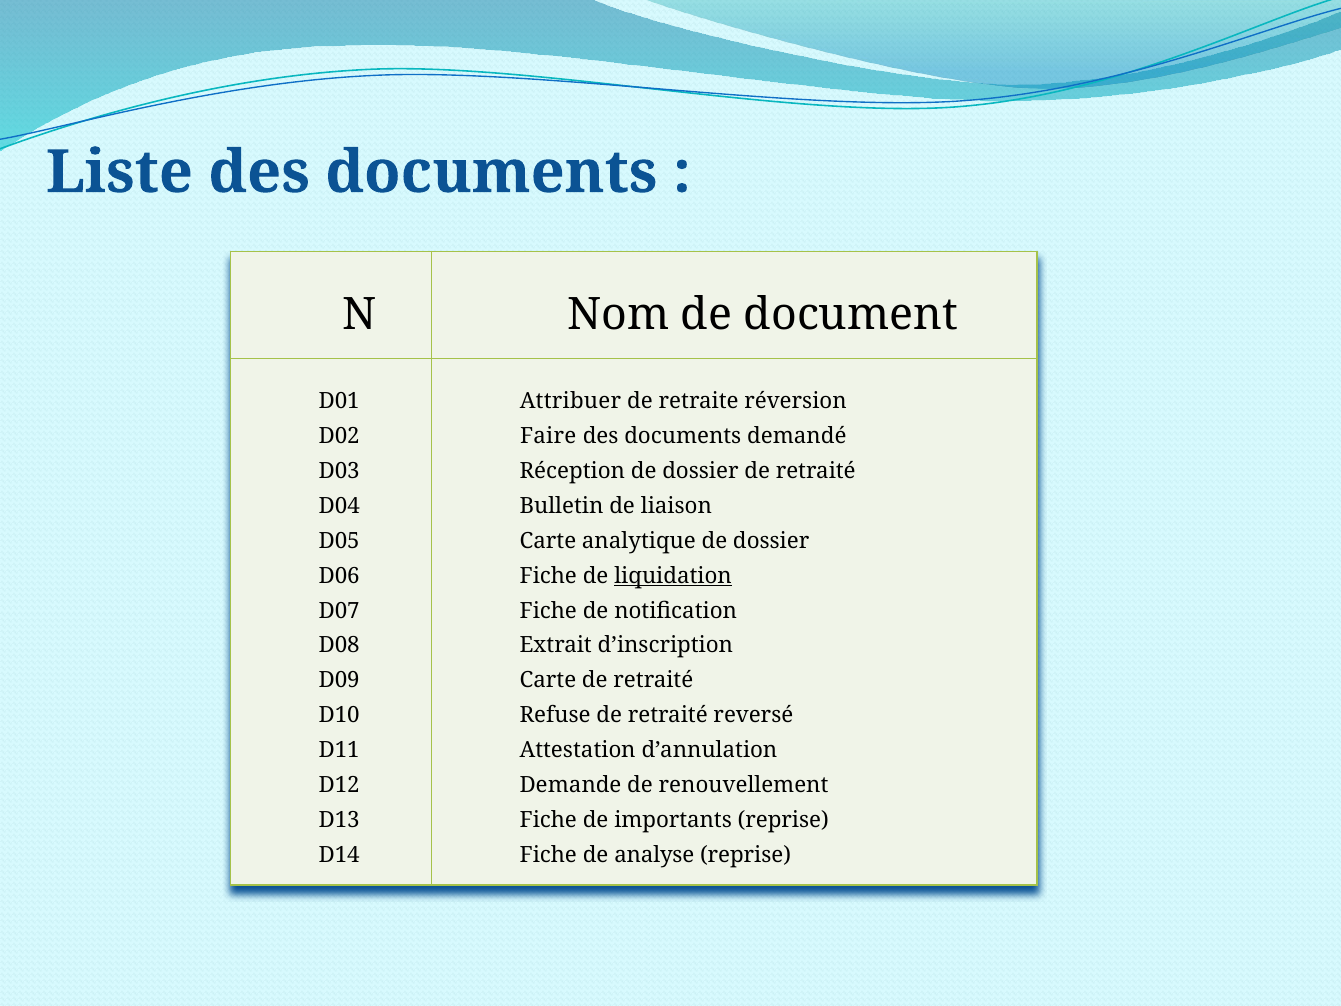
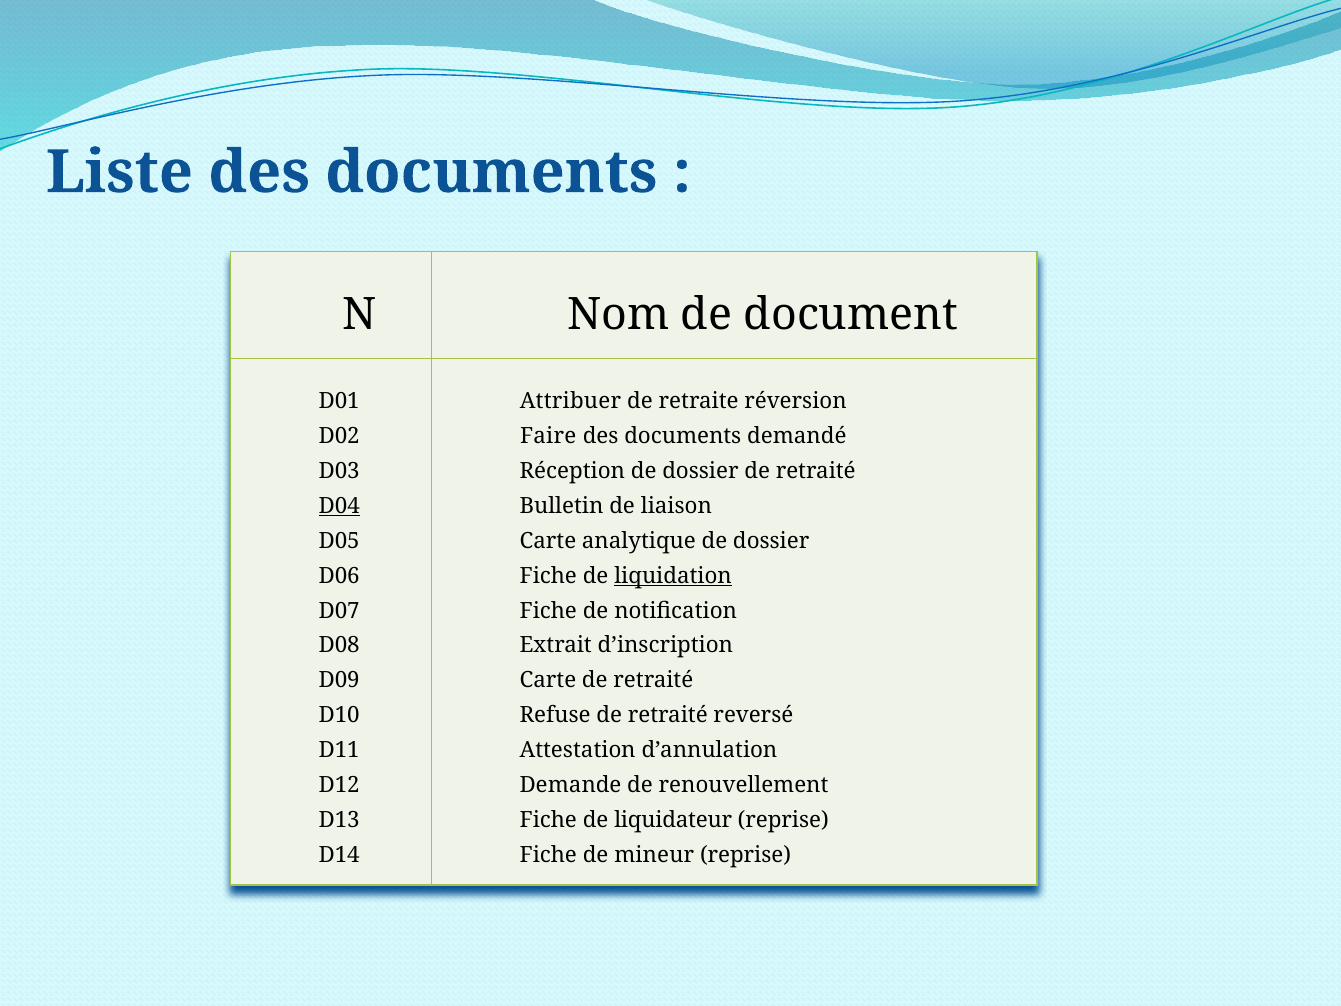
D04 underline: none -> present
importants: importants -> liquidateur
analyse: analyse -> mineur
